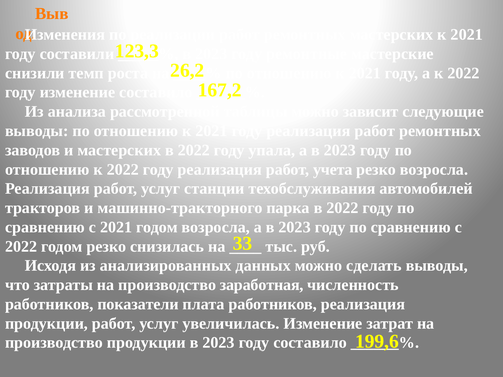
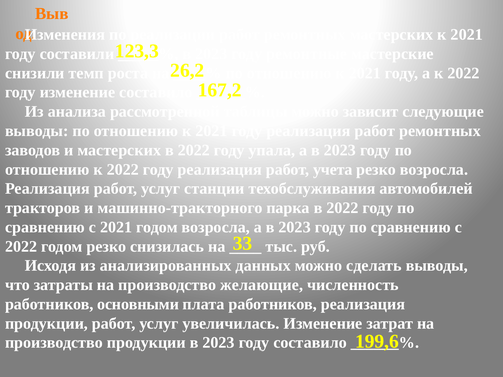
заработная: заработная -> желающие
показатели: показатели -> основными
